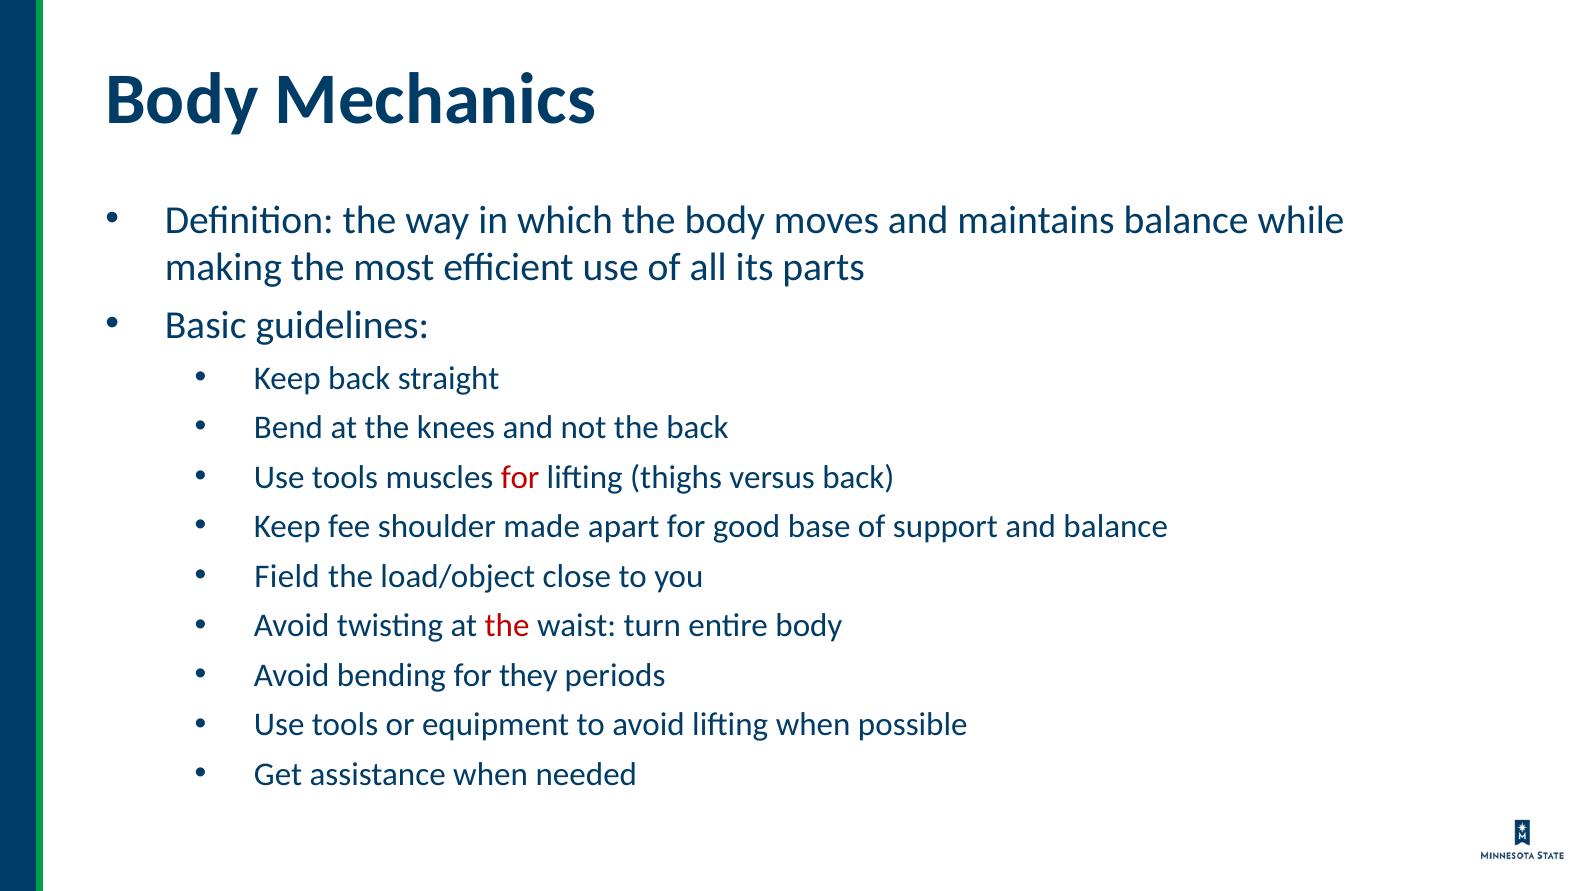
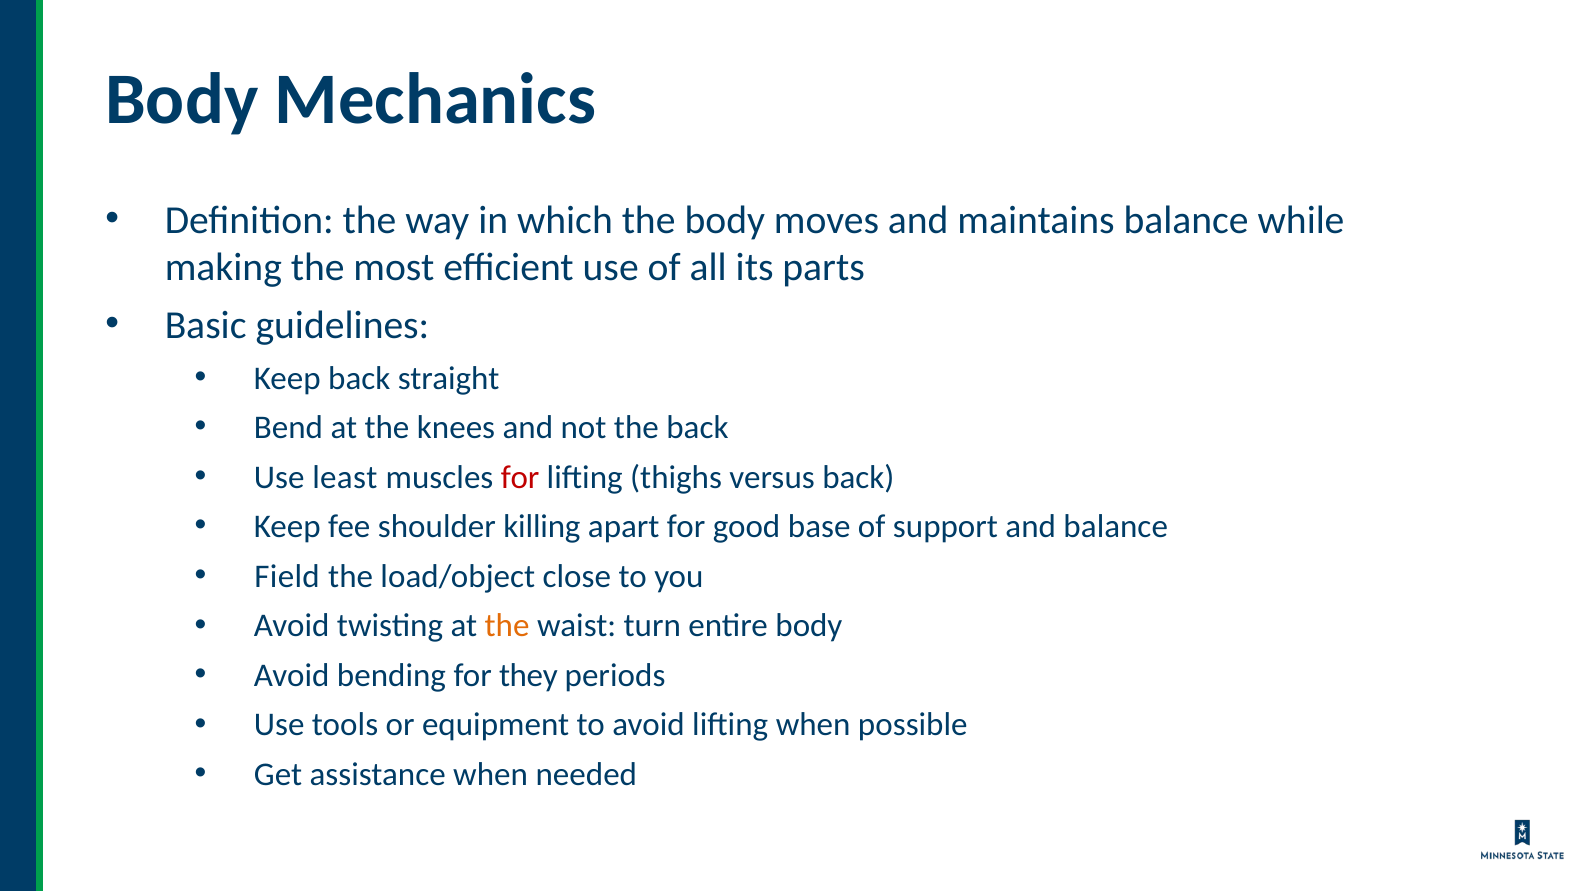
tools at (345, 478): tools -> least
made: made -> killing
the at (507, 626) colour: red -> orange
